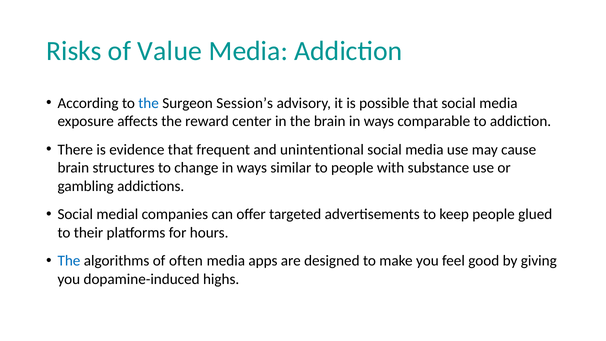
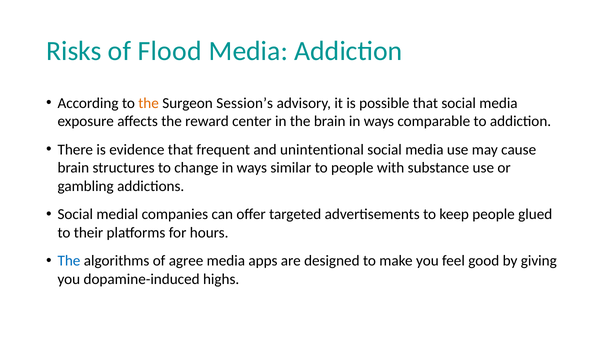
Value: Value -> Flood
the at (149, 103) colour: blue -> orange
often: often -> agree
